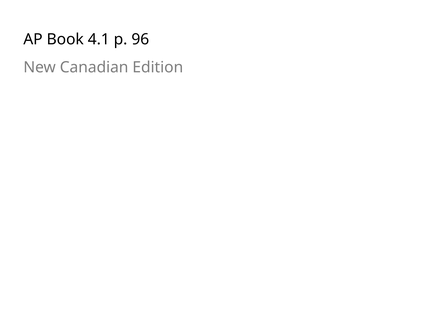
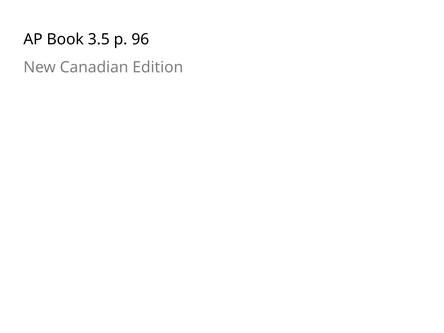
4.1: 4.1 -> 3.5
